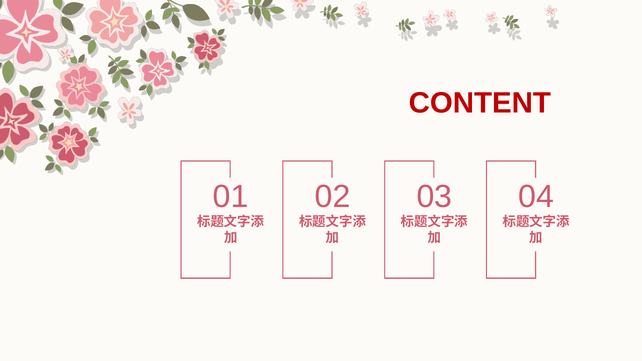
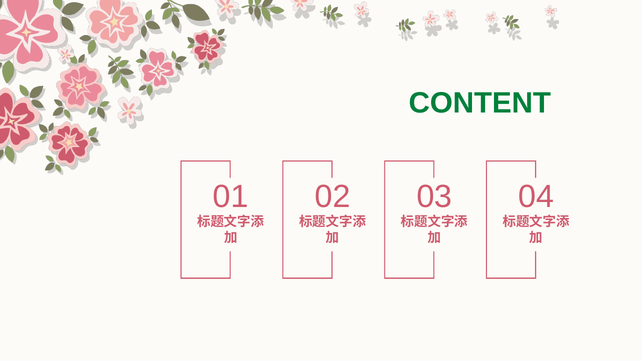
CONTENT colour: red -> green
